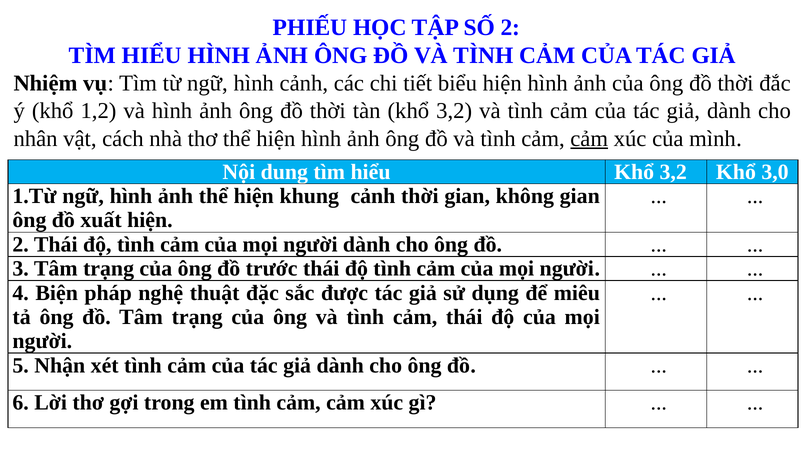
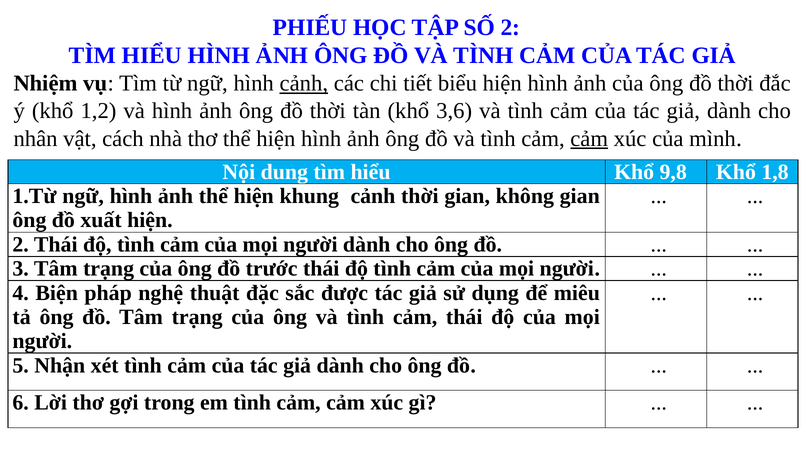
cảnh at (304, 83) underline: none -> present
tàn khổ 3,2: 3,2 -> 3,6
hiểu Khổ 3,2: 3,2 -> 9,8
3,0: 3,0 -> 1,8
